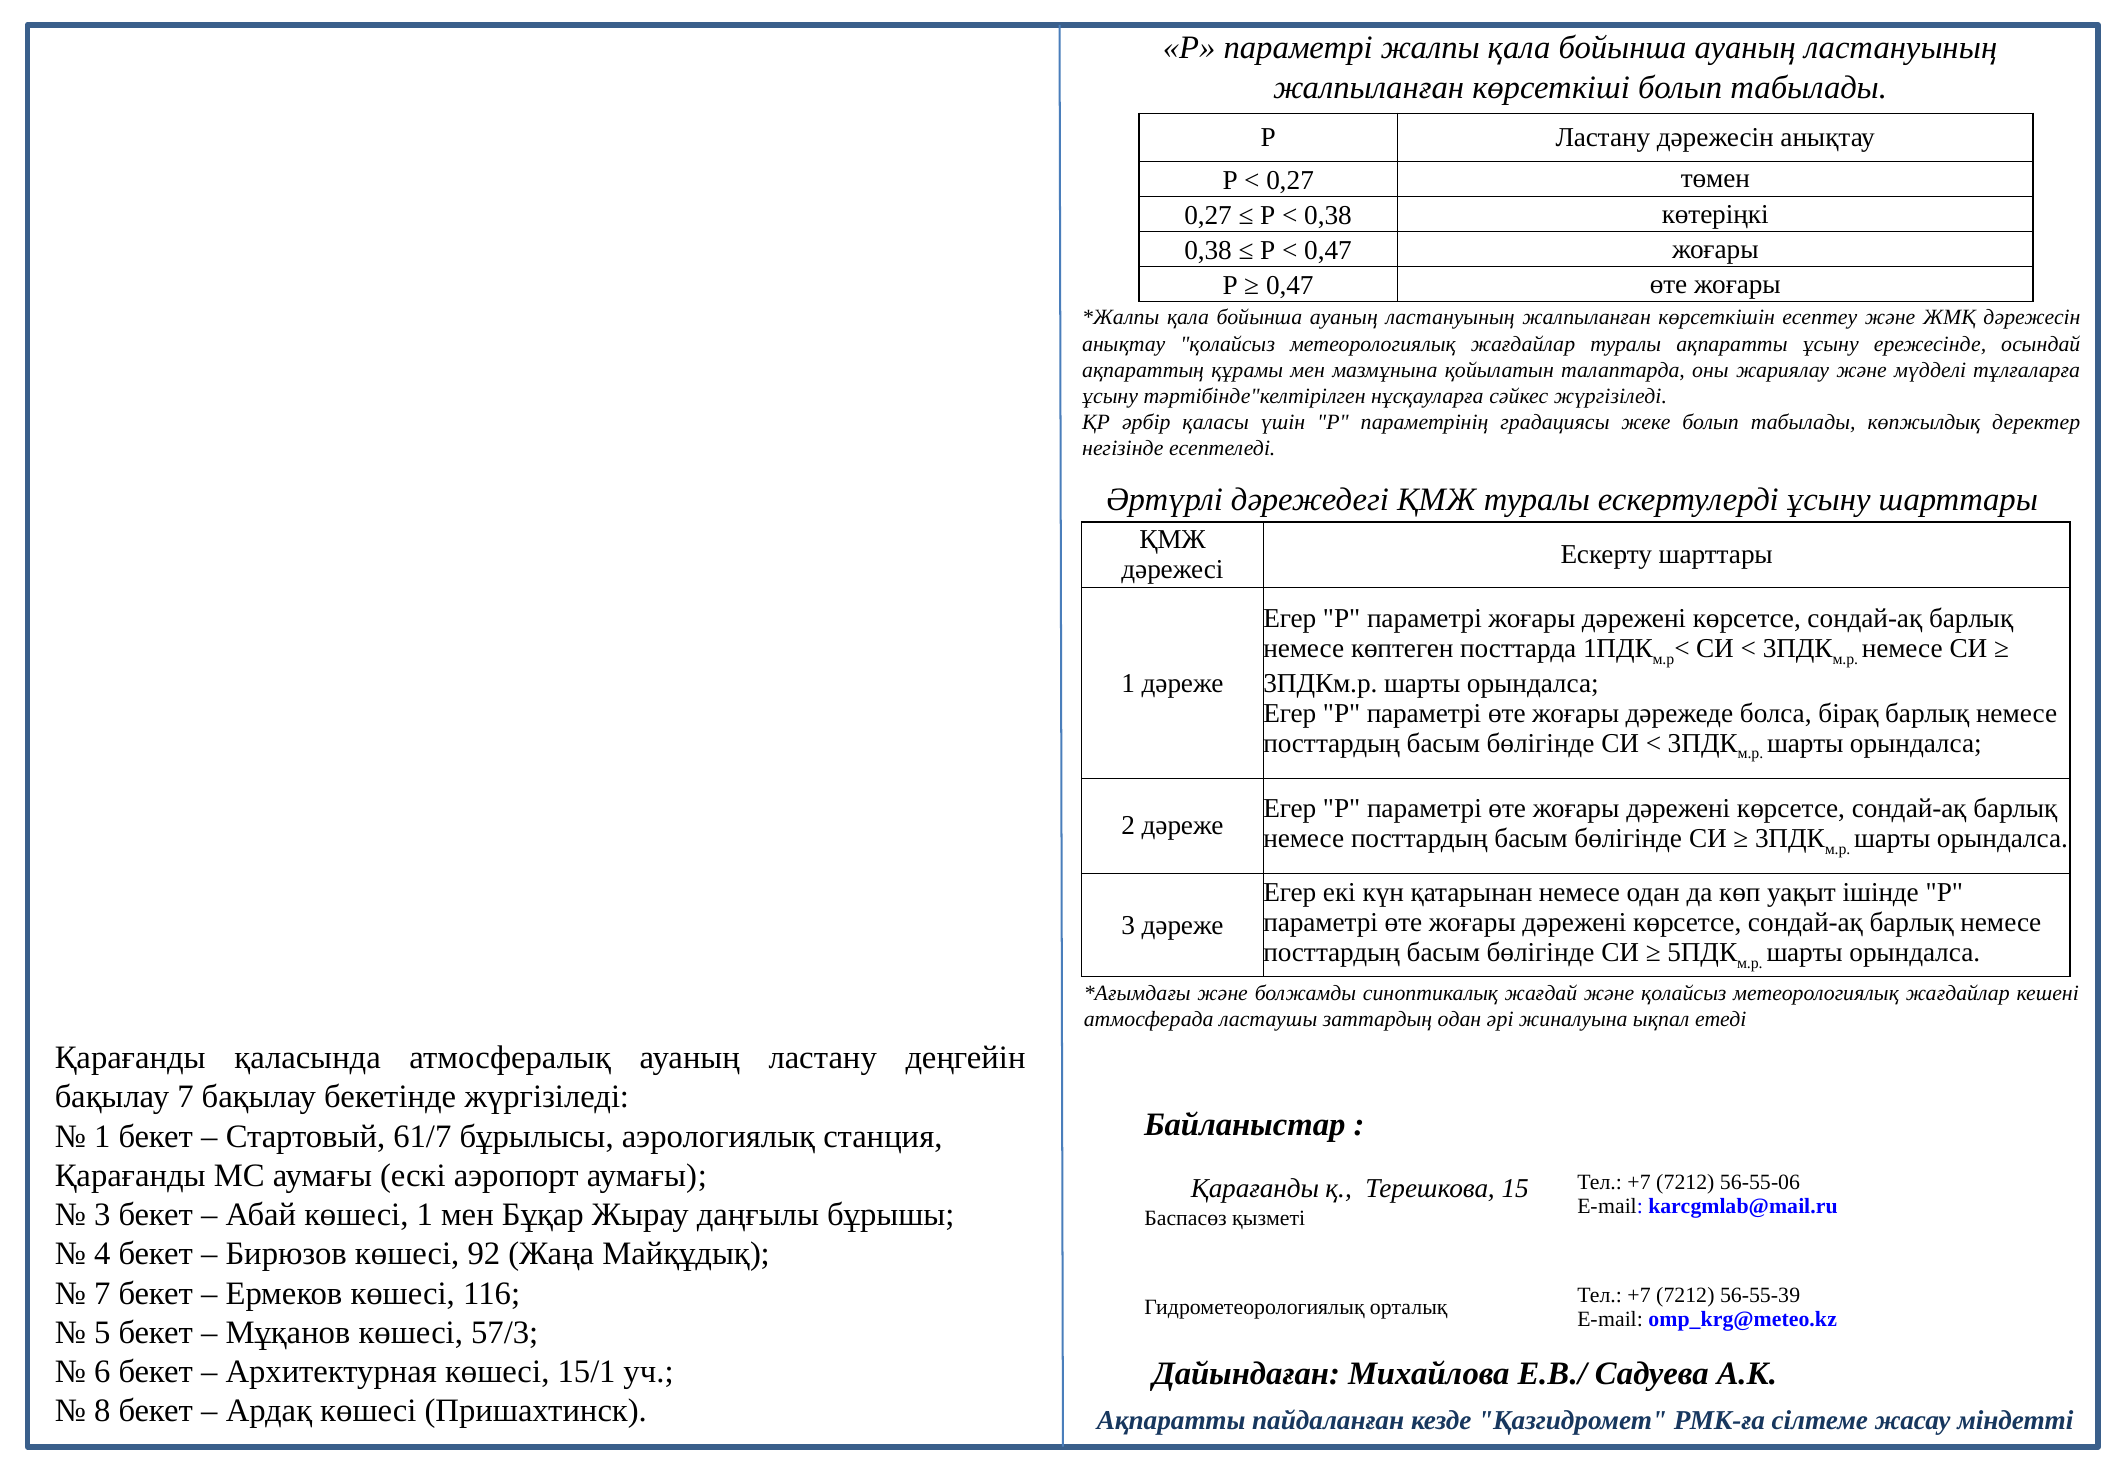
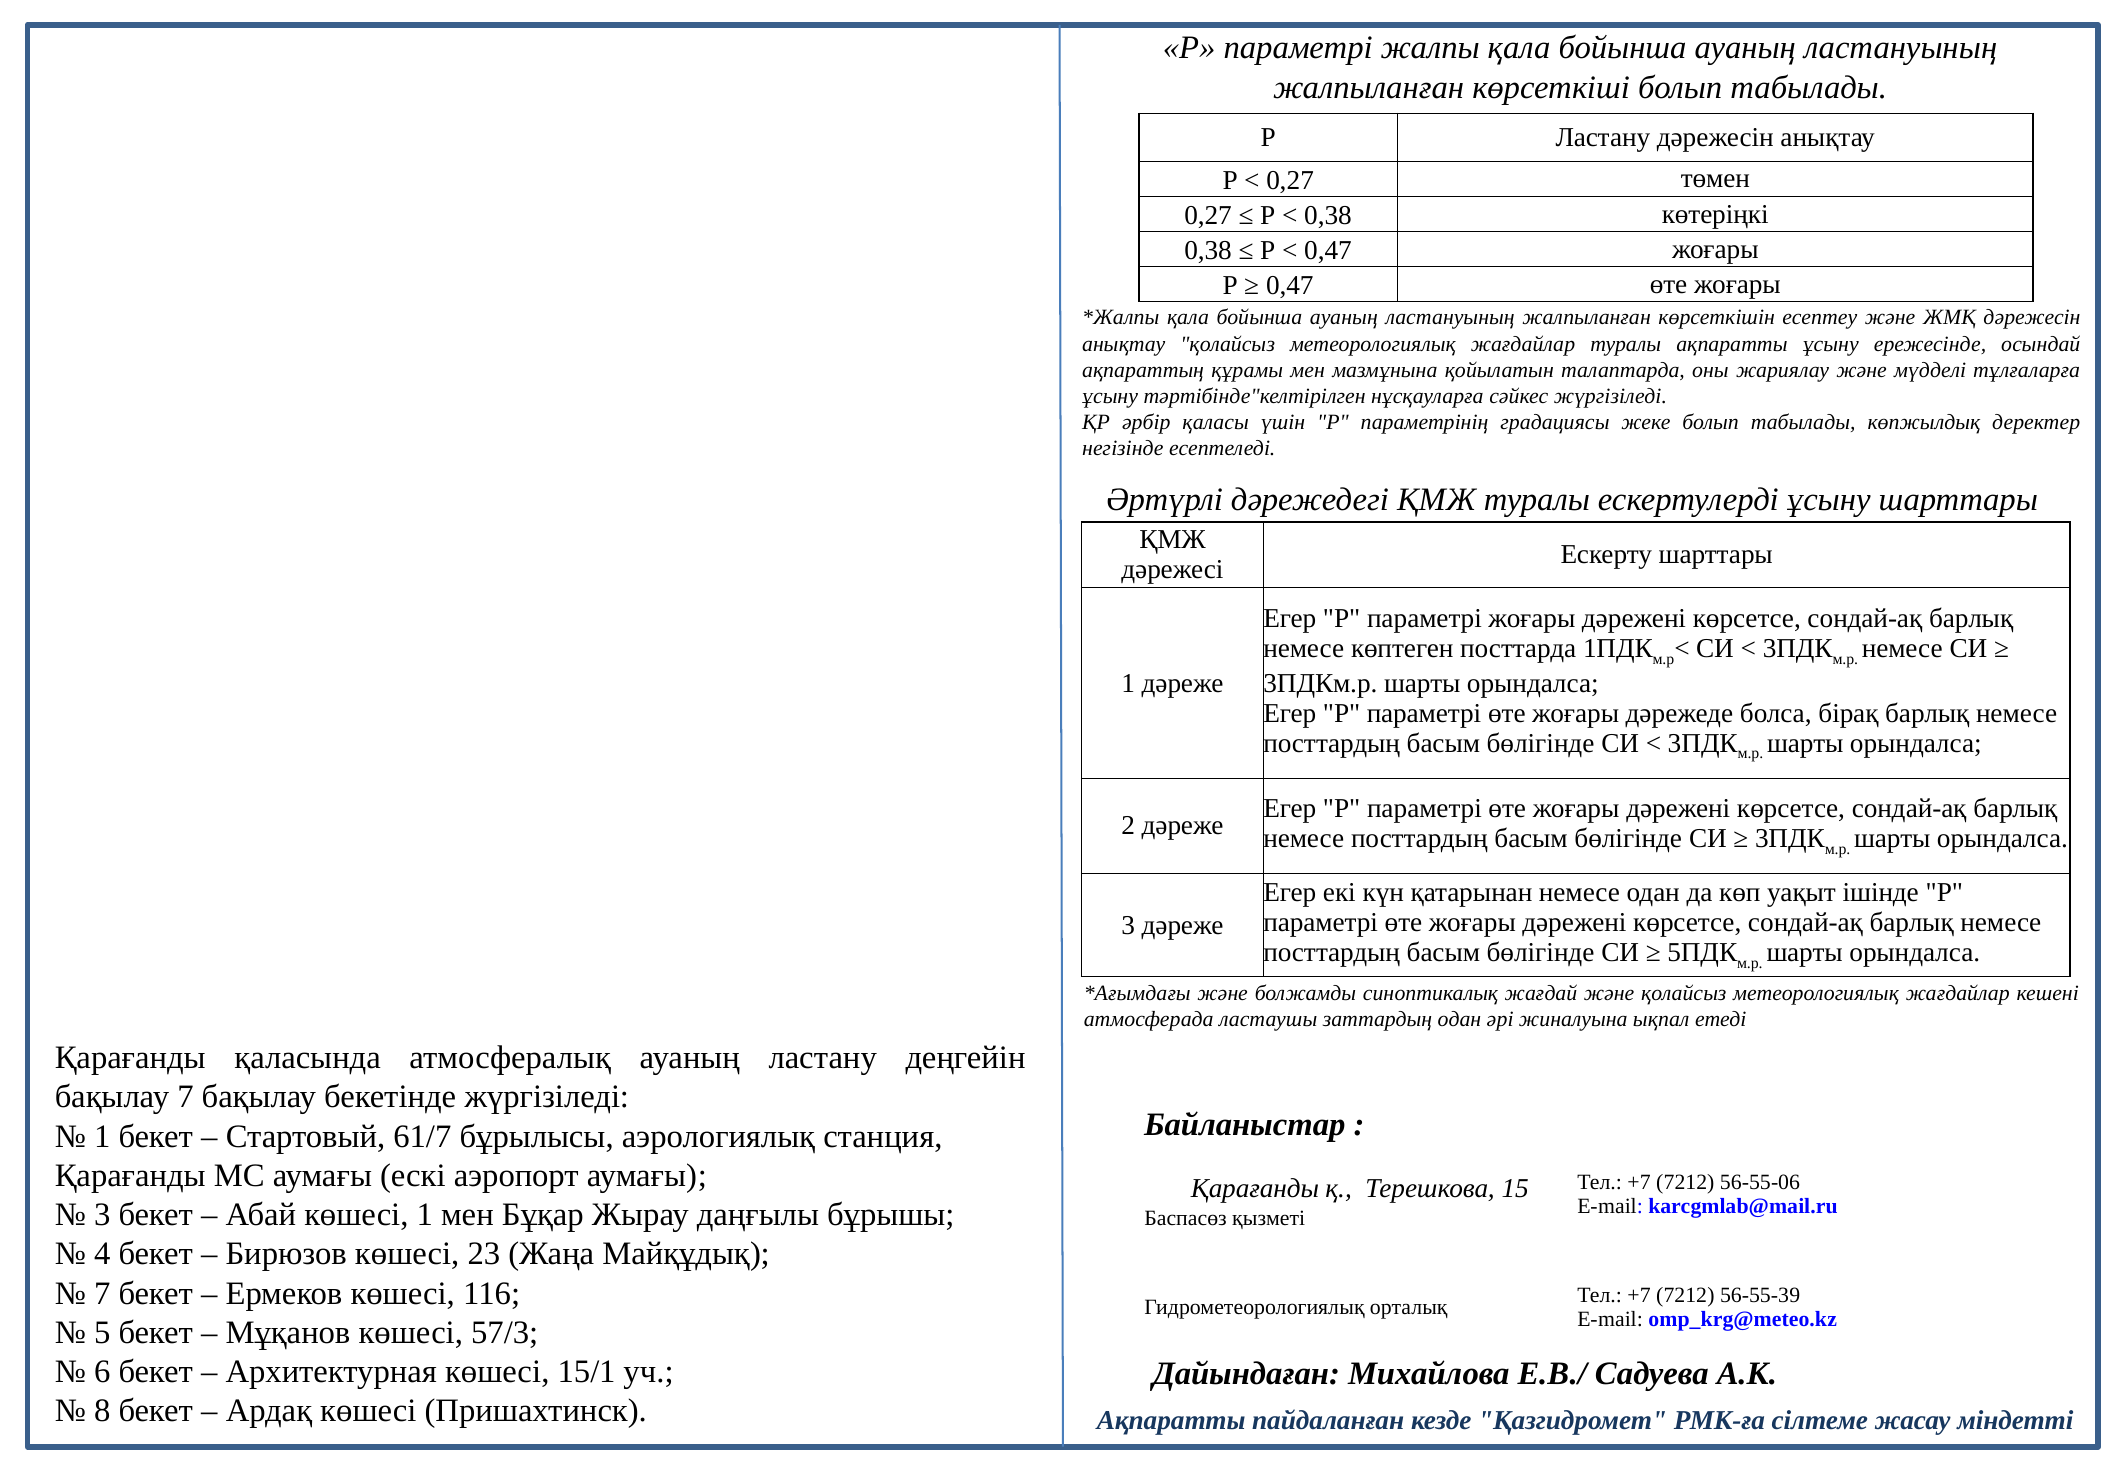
92: 92 -> 23
